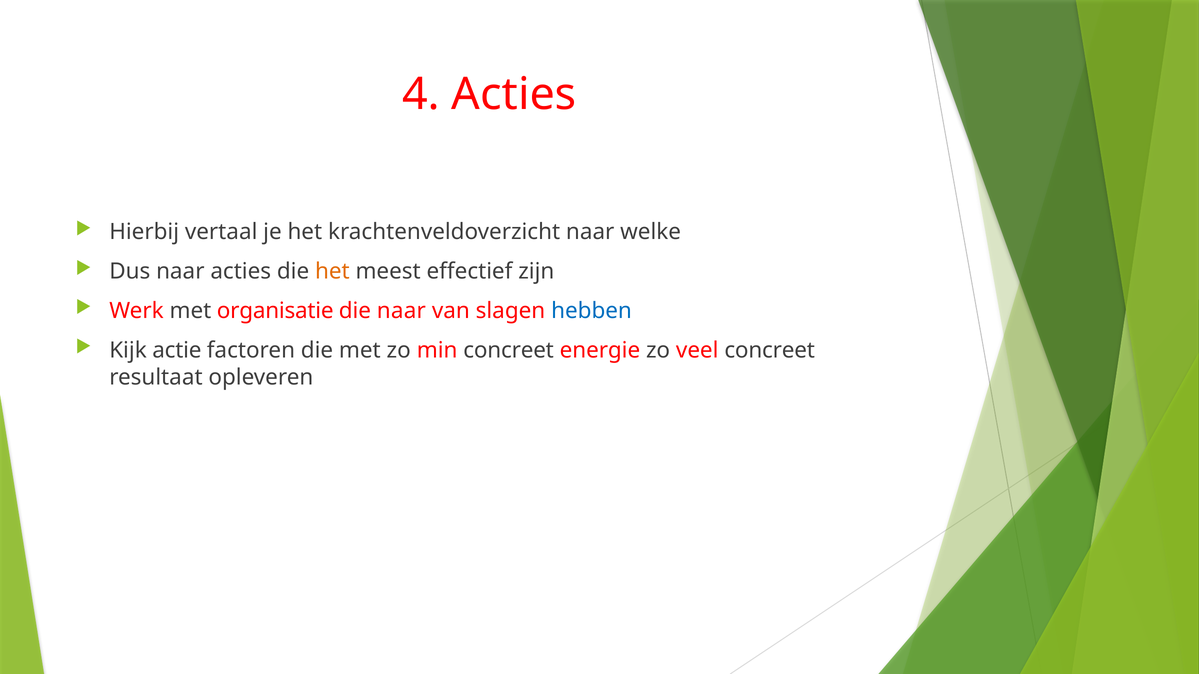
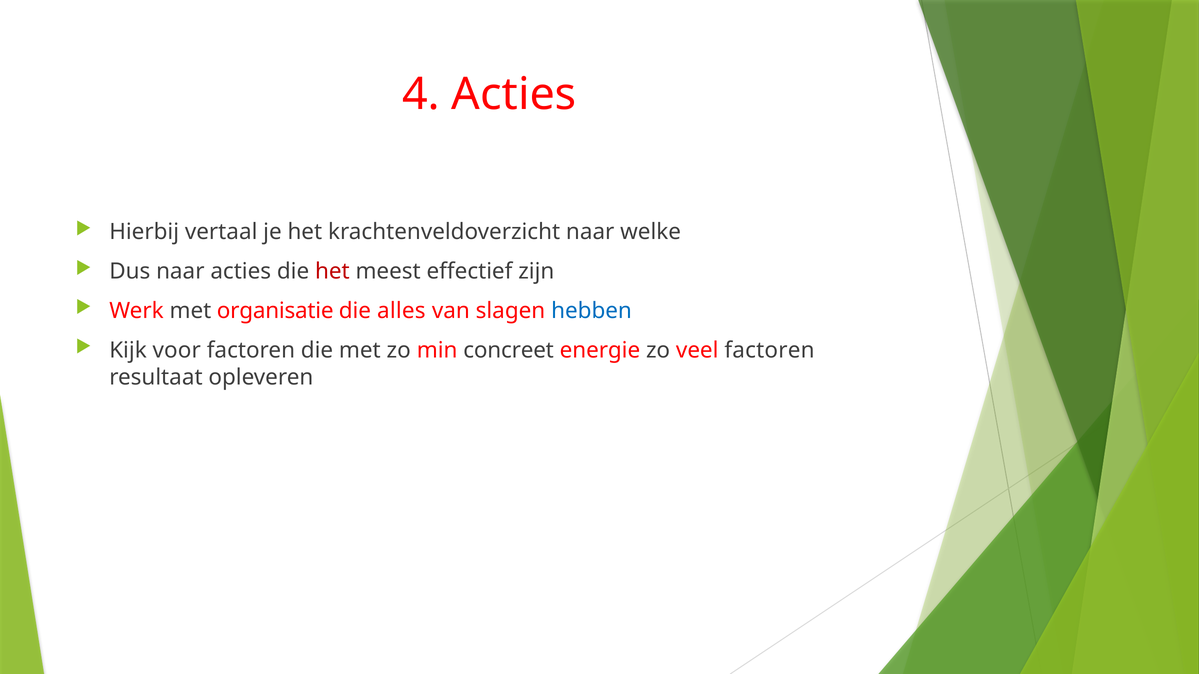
het at (332, 272) colour: orange -> red
die naar: naar -> alles
actie: actie -> voor
veel concreet: concreet -> factoren
